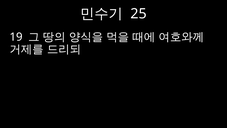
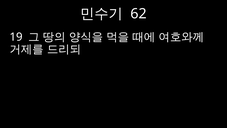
25: 25 -> 62
